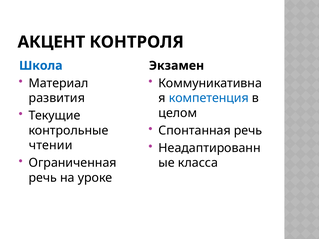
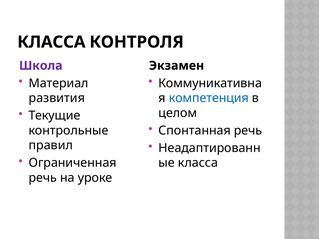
АКЦЕНТ at (51, 42): АКЦЕНТ -> КЛАССА
Школа colour: blue -> purple
чтении: чтении -> правил
